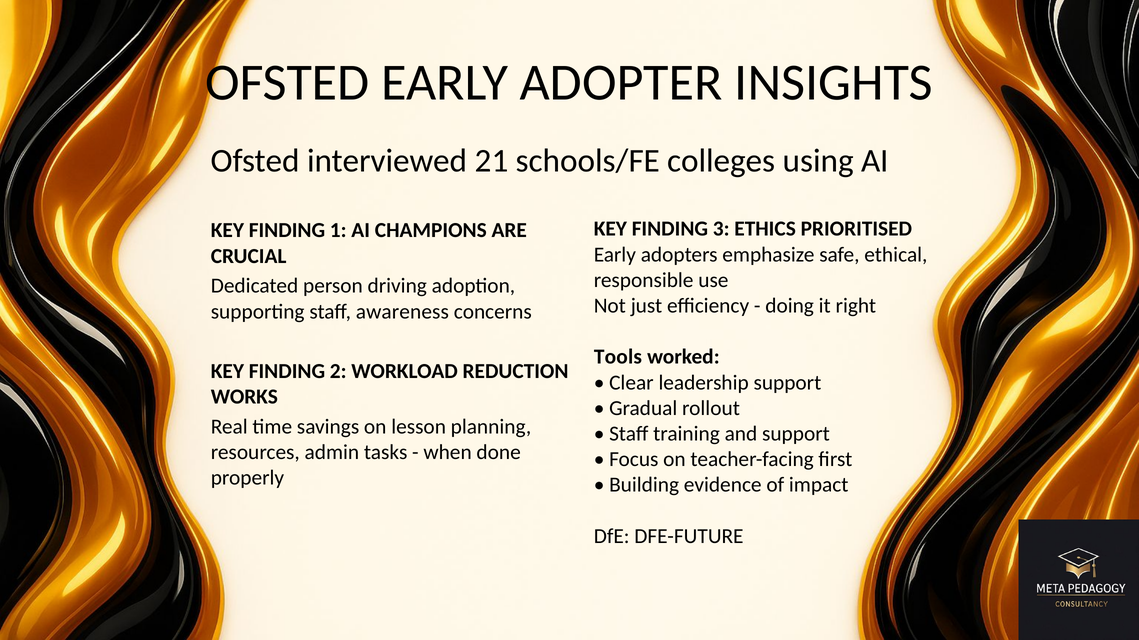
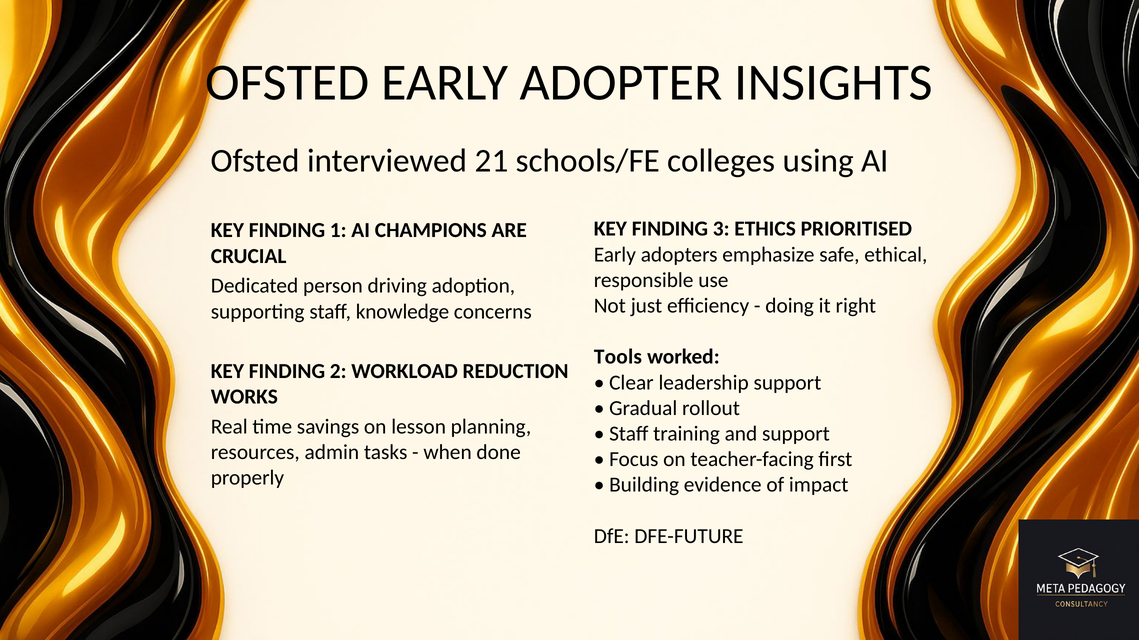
awareness: awareness -> knowledge
